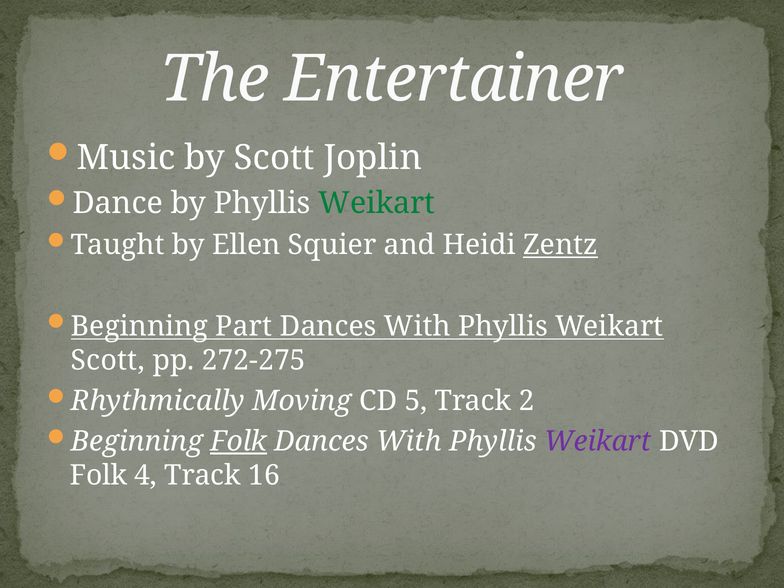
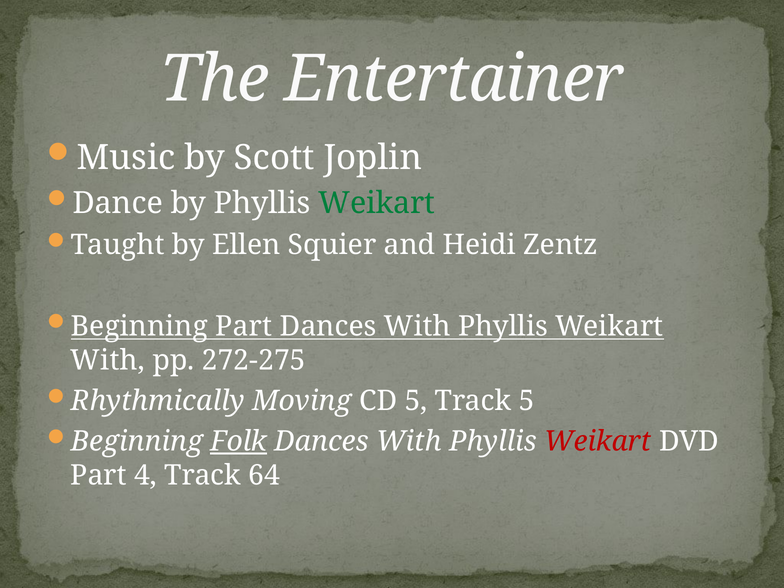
Zentz underline: present -> none
Scott at (108, 360): Scott -> With
Track 2: 2 -> 5
Weikart at (598, 441) colour: purple -> red
Folk at (99, 475): Folk -> Part
16: 16 -> 64
